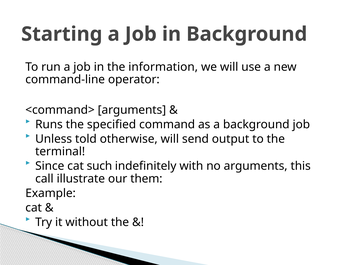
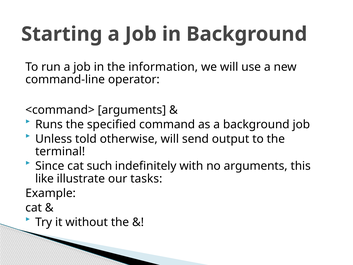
call: call -> like
them: them -> tasks
